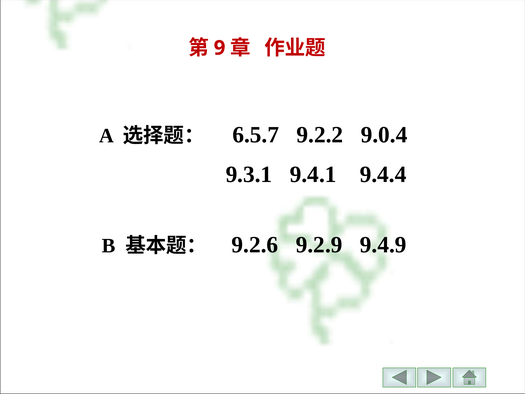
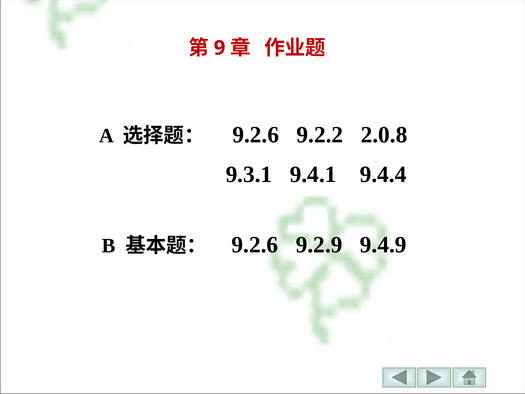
6.5.7 at (256, 135): 6.5.7 -> 9.2.6
9.0.4: 9.0.4 -> 2.0.8
